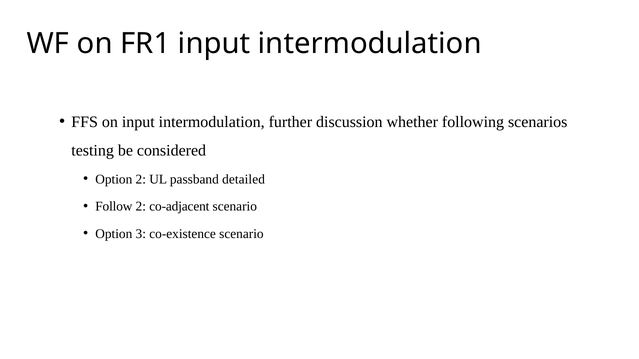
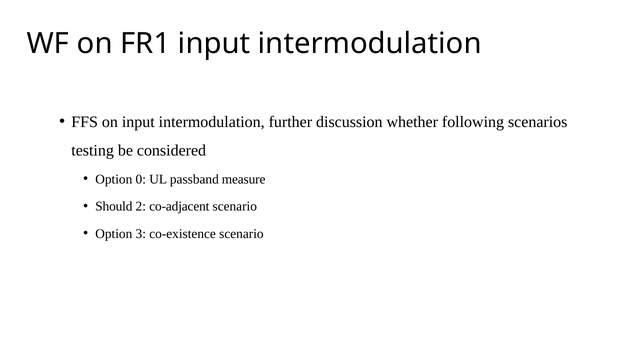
Option 2: 2 -> 0
detailed: detailed -> measure
Follow: Follow -> Should
